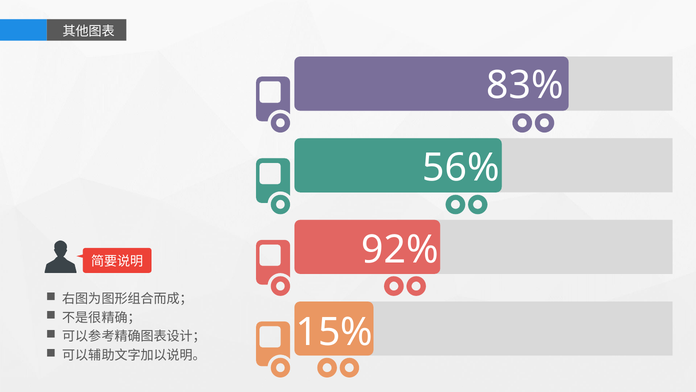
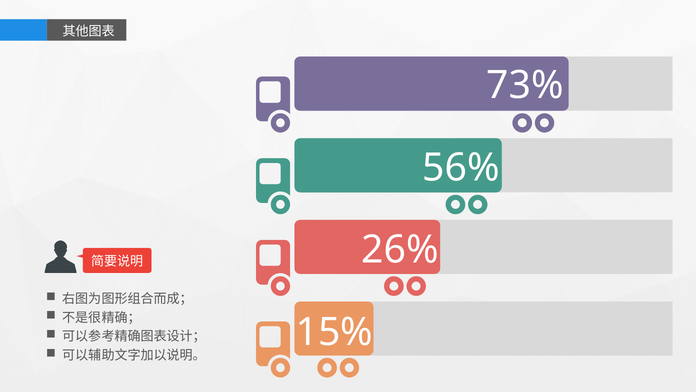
83%: 83% -> 73%
92%: 92% -> 26%
